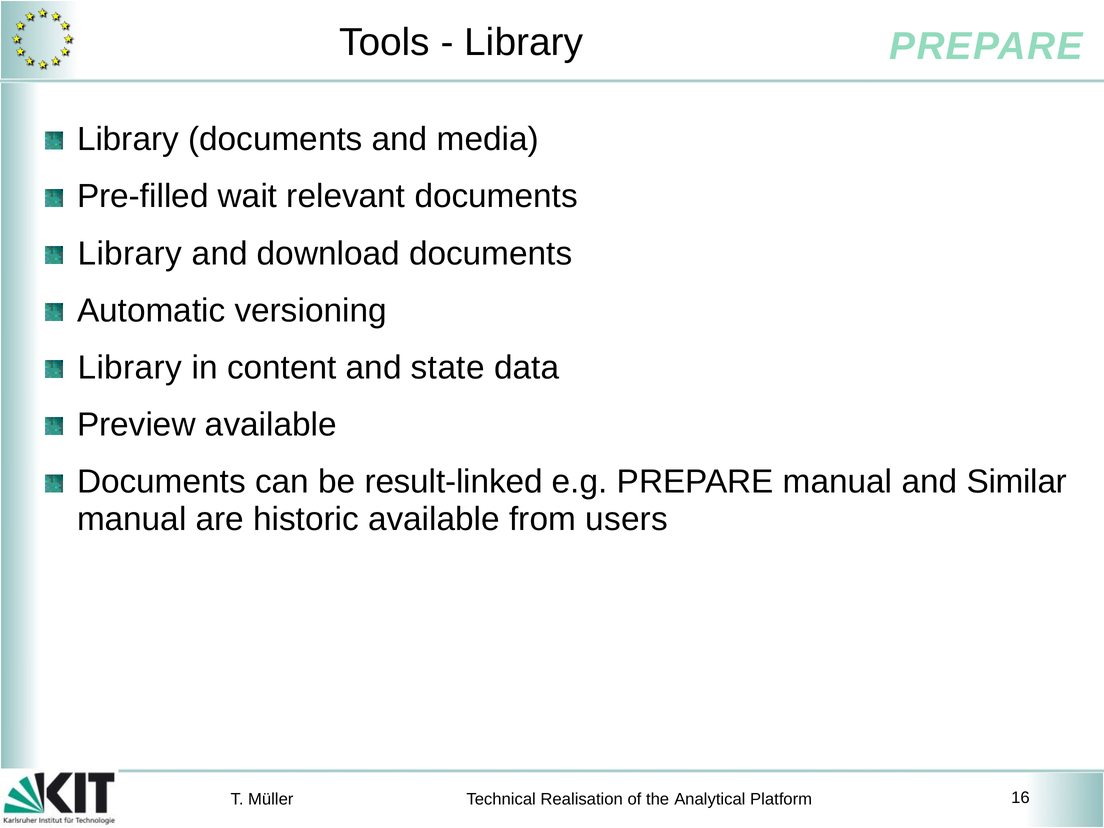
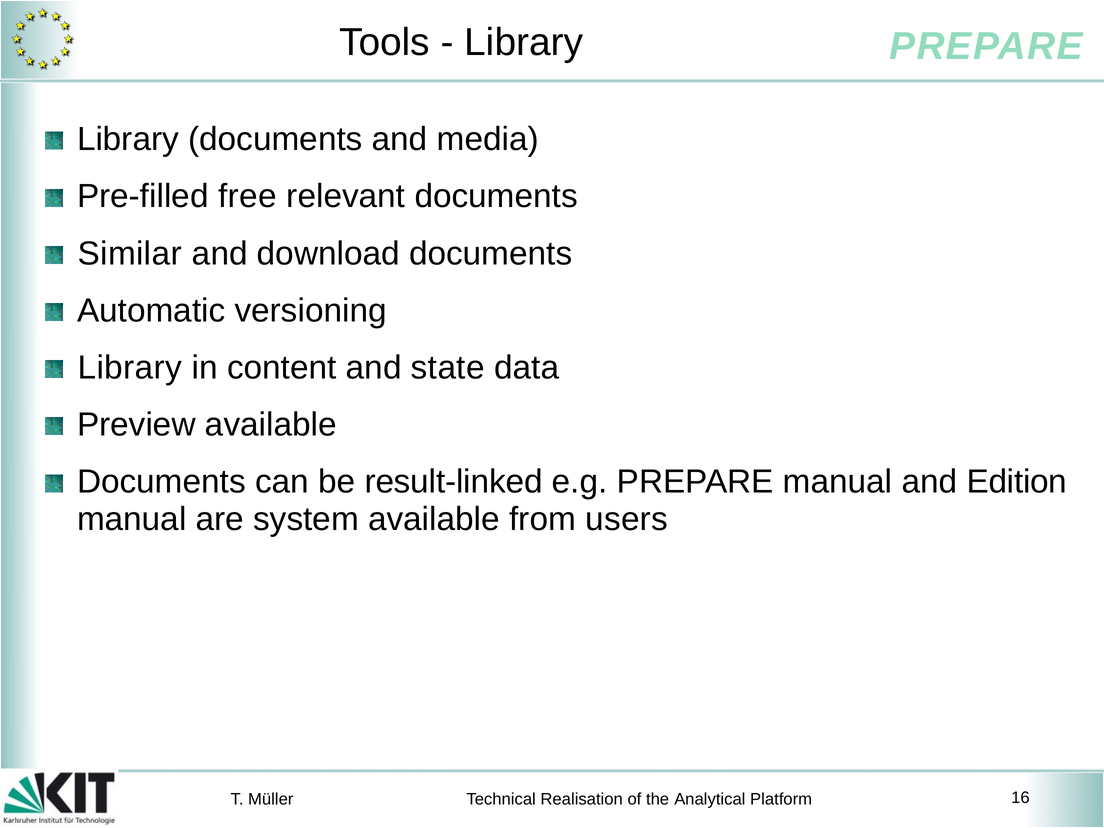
wait: wait -> free
Library at (130, 253): Library -> Similar
Similar: Similar -> Edition
historic: historic -> system
